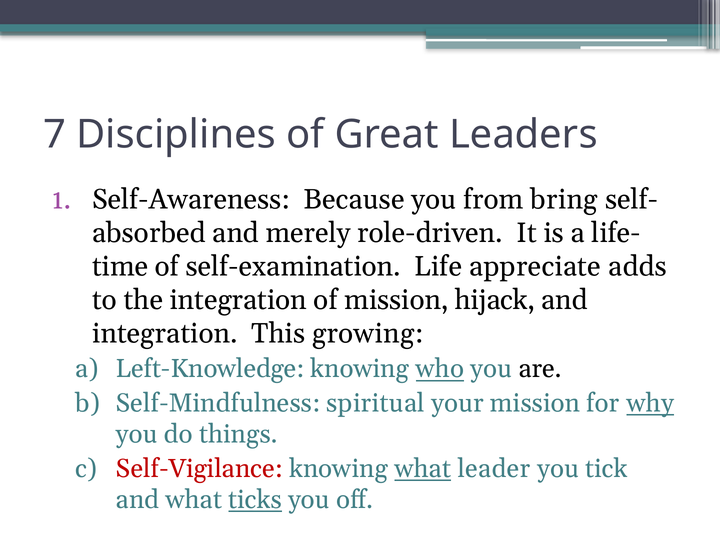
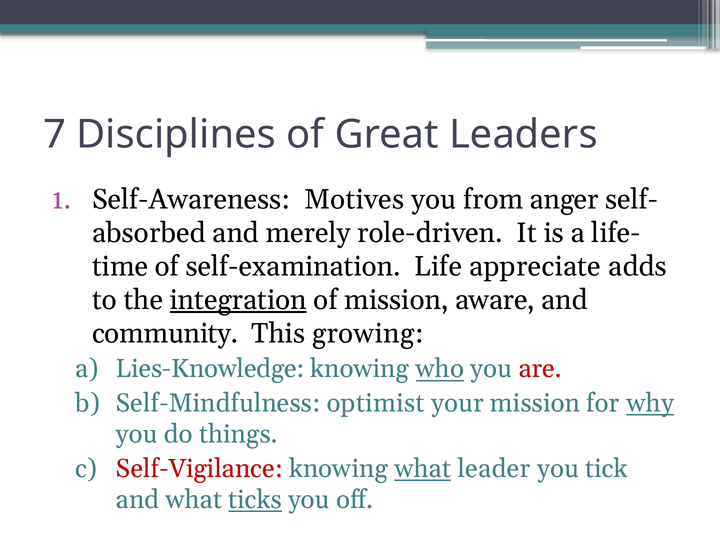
Because: Because -> Motives
bring: bring -> anger
integration at (238, 300) underline: none -> present
hijack: hijack -> aware
integration at (165, 333): integration -> community
Left-Knowledge: Left-Knowledge -> Lies-Knowledge
are colour: black -> red
spiritual: spiritual -> optimist
